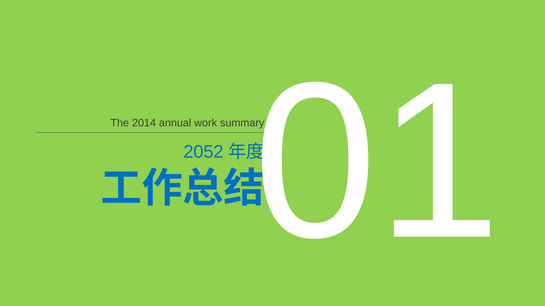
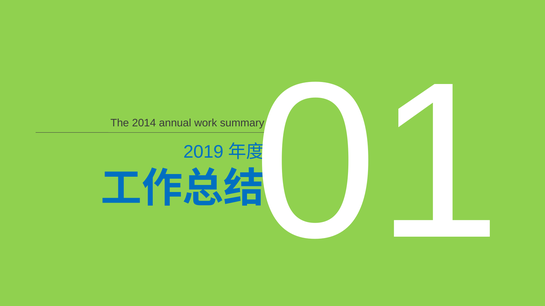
2052: 2052 -> 2019
